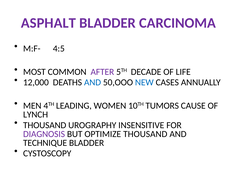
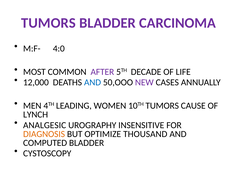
ASPHALT at (48, 23): ASPHALT -> TUMORS
4:5: 4:5 -> 4:0
NEW colour: blue -> purple
THOUSAND at (45, 125): THOUSAND -> ANALGESIC
DIAGNOSIS colour: purple -> orange
TECHNIQUE: TECHNIQUE -> COMPUTED
